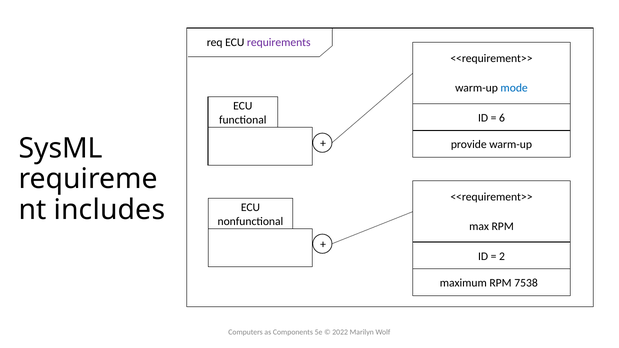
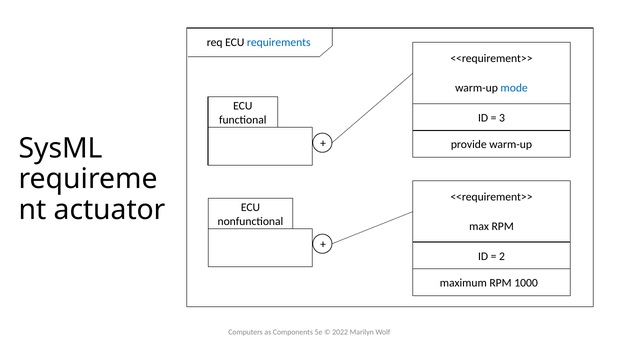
requirements colour: purple -> blue
6: 6 -> 3
includes: includes -> actuator
7538: 7538 -> 1000
